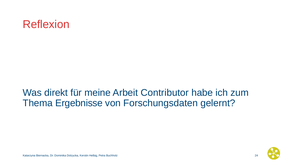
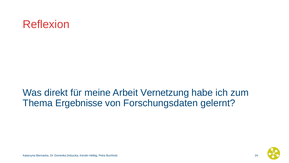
Contributor: Contributor -> Vernetzung
